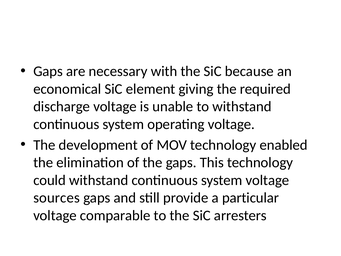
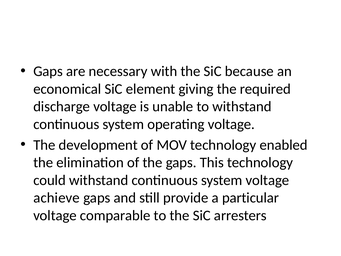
sources: sources -> achieve
